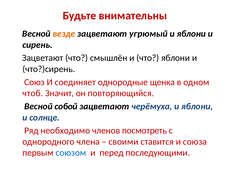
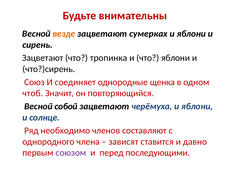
угрюмый: угрюмый -> сумерках
смышлён: смышлён -> тропинка
посмотреть: посмотреть -> составляют
своими: своими -> зависят
союза: союза -> давно
союзом colour: blue -> purple
